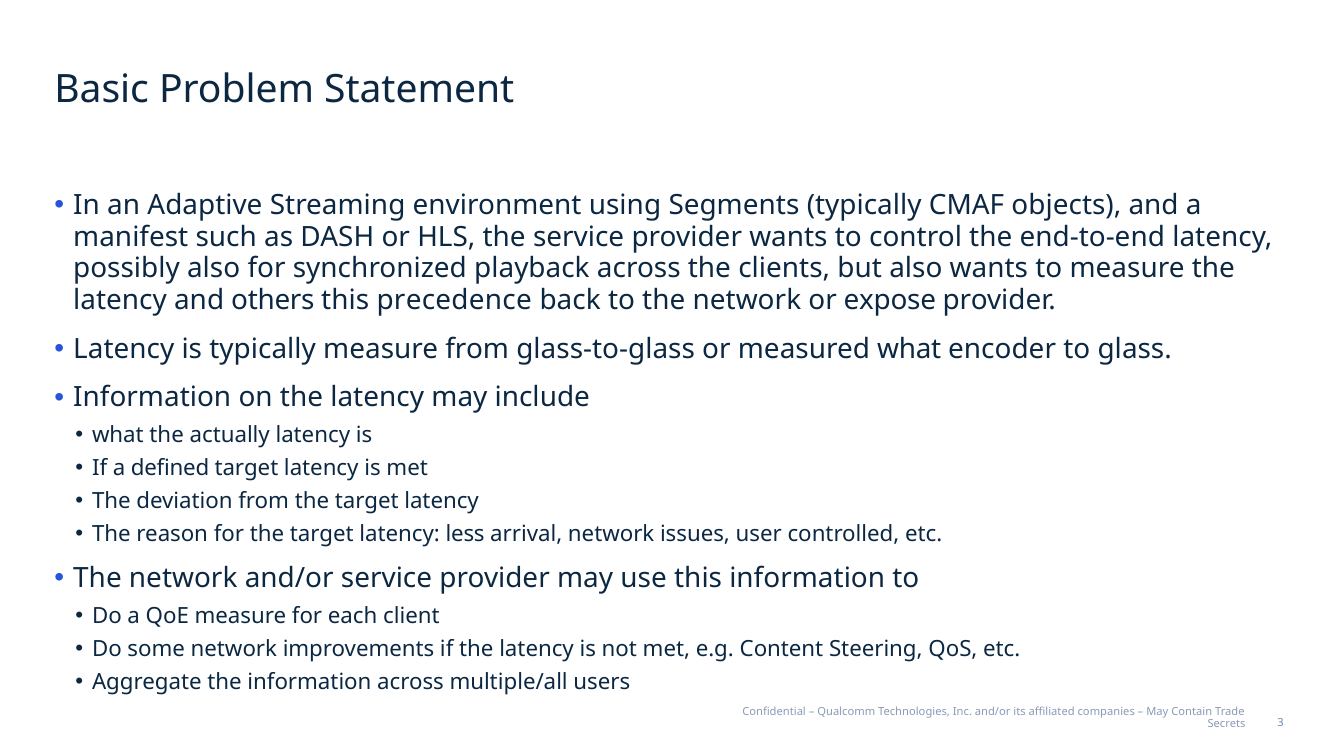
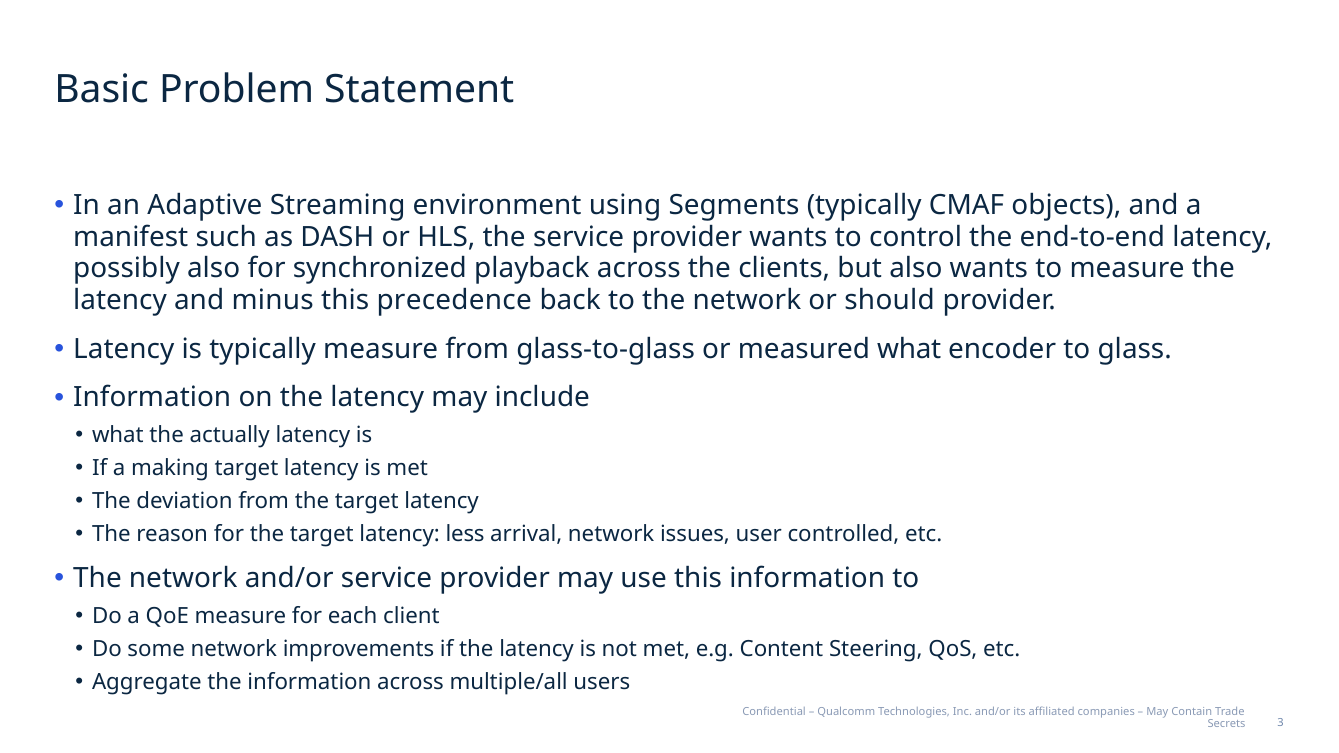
others: others -> minus
expose: expose -> should
defined: defined -> making
